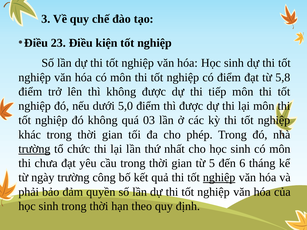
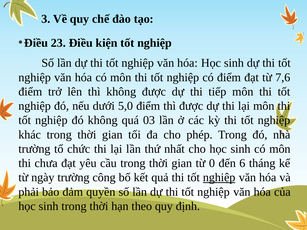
5,8: 5,8 -> 7,6
trường at (34, 149) underline: present -> none
5: 5 -> 0
